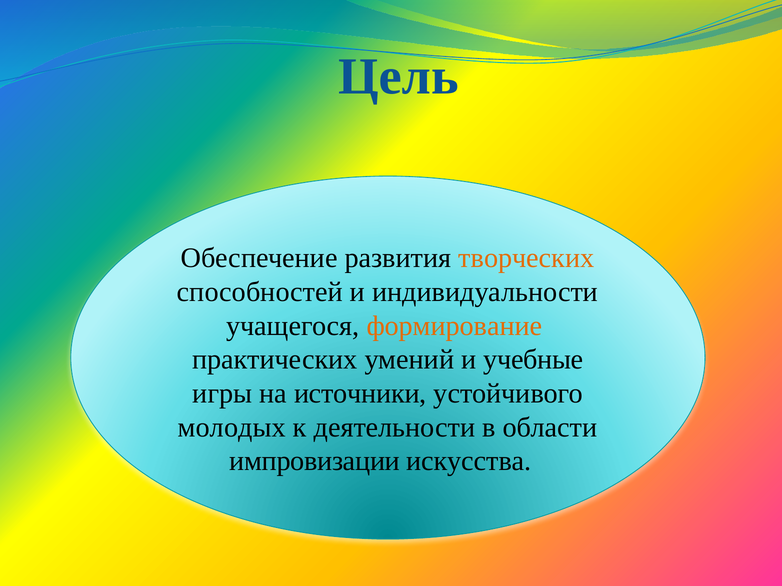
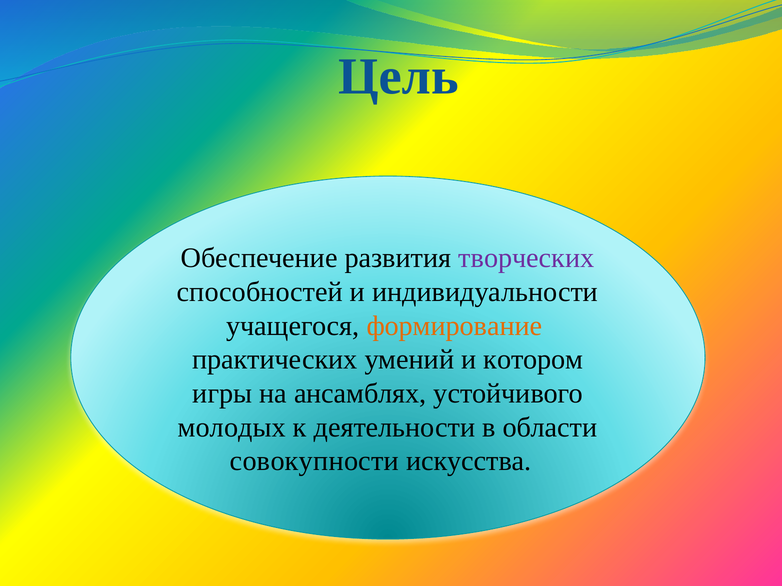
творческих colour: orange -> purple
учебные: учебные -> котором
источники: источники -> ансамблях
импровизации: импровизации -> совокупности
